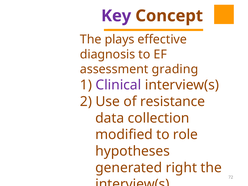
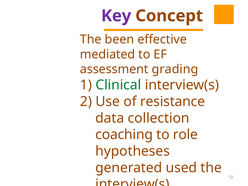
plays: plays -> been
diagnosis: diagnosis -> mediated
Clinical colour: purple -> green
modified: modified -> coaching
right: right -> used
